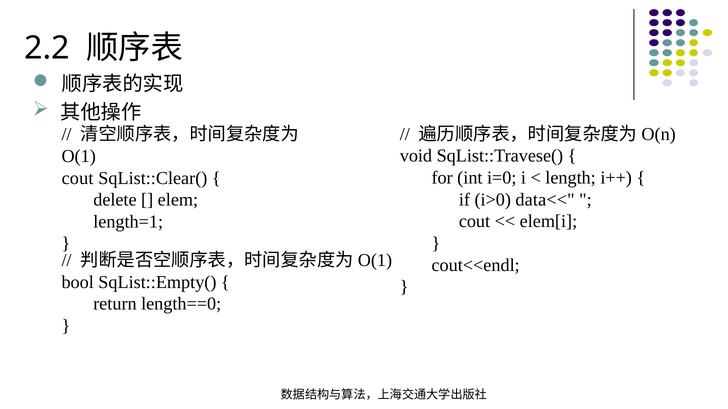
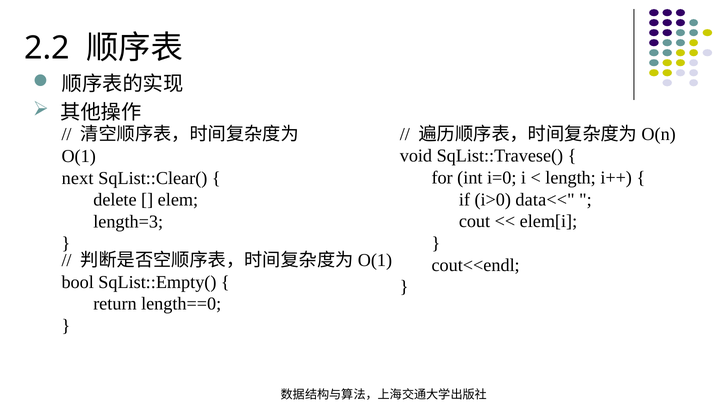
cout at (78, 178): cout -> next
length=1: length=1 -> length=3
